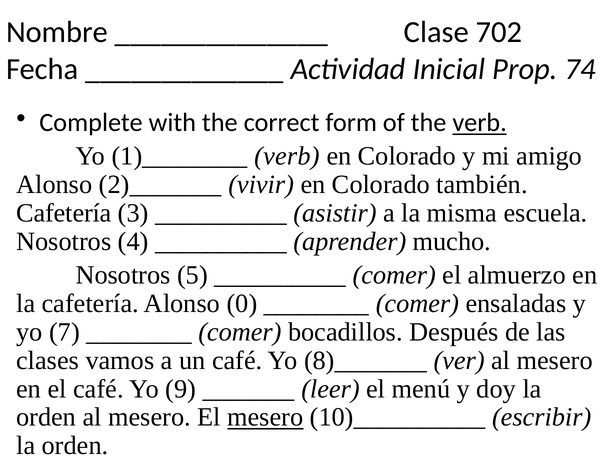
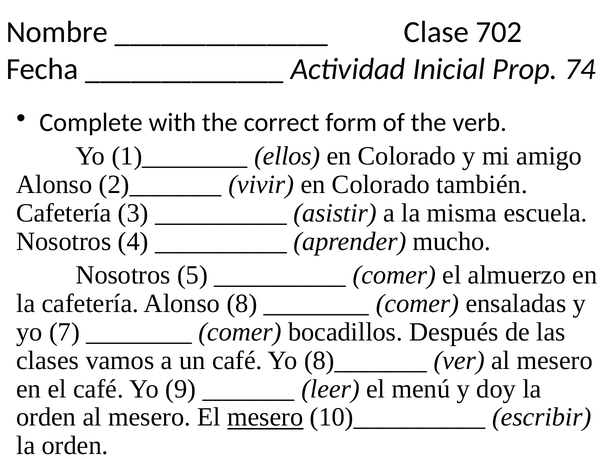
verb at (480, 123) underline: present -> none
1)________ verb: verb -> ellos
0: 0 -> 8
